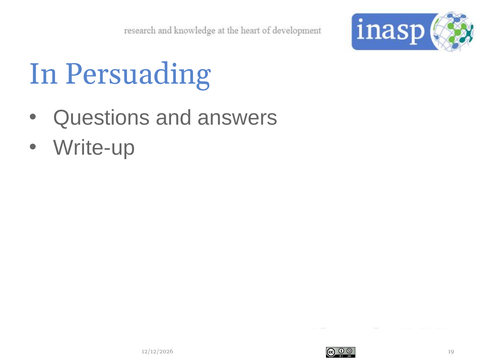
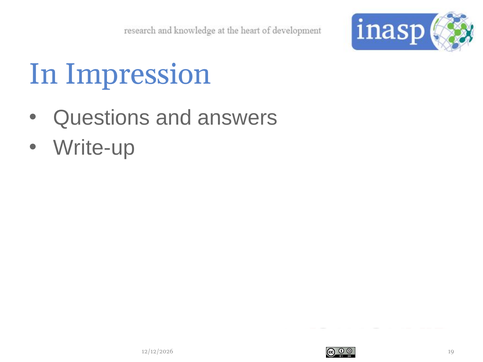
Persuading: Persuading -> Impression
